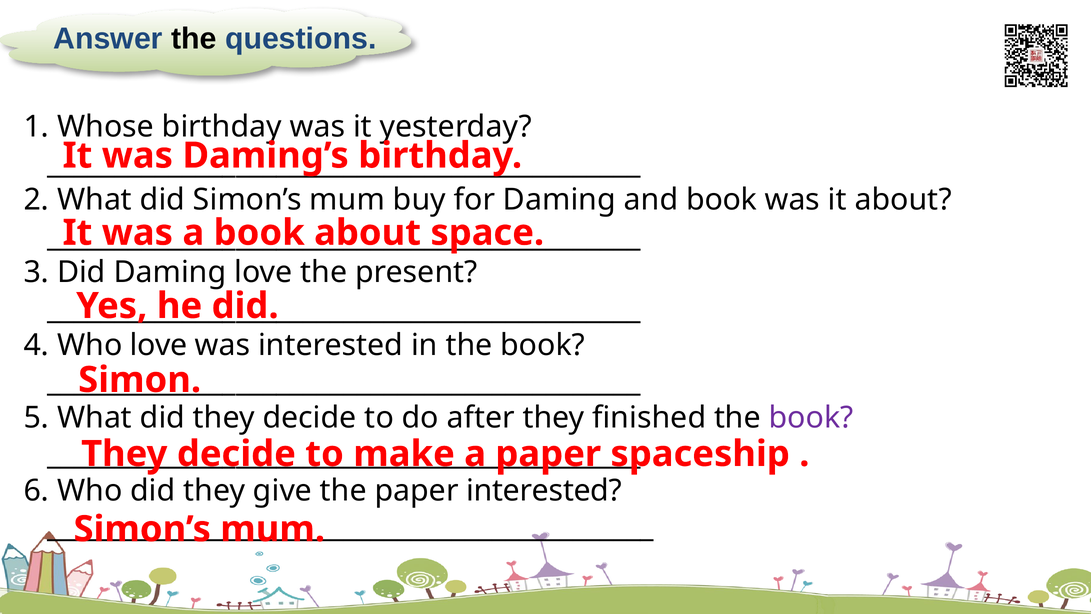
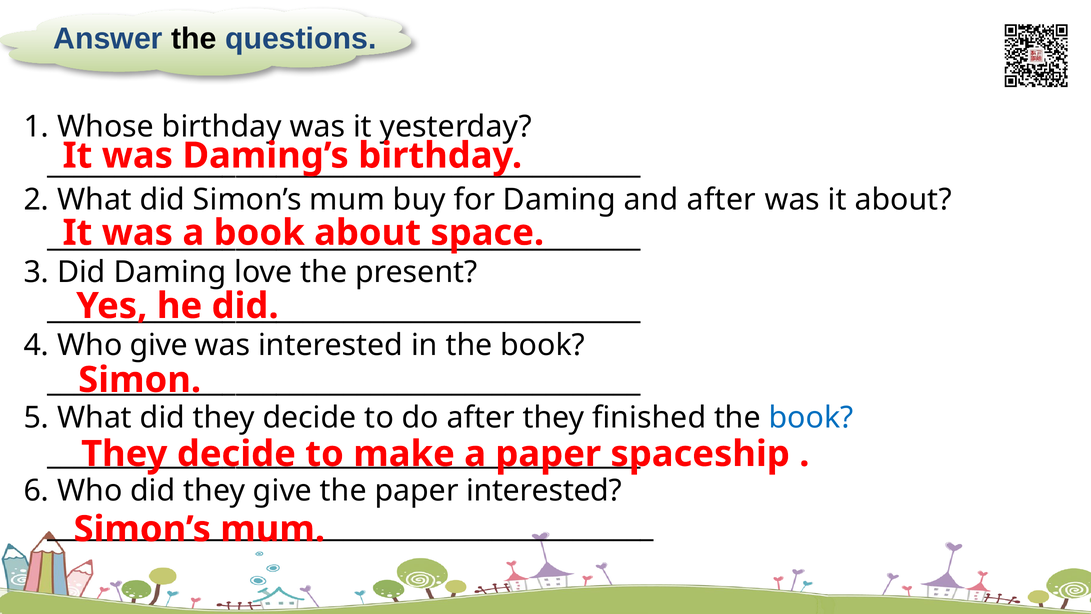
and book: book -> after
Who love: love -> give
book at (811, 418) colour: purple -> blue
